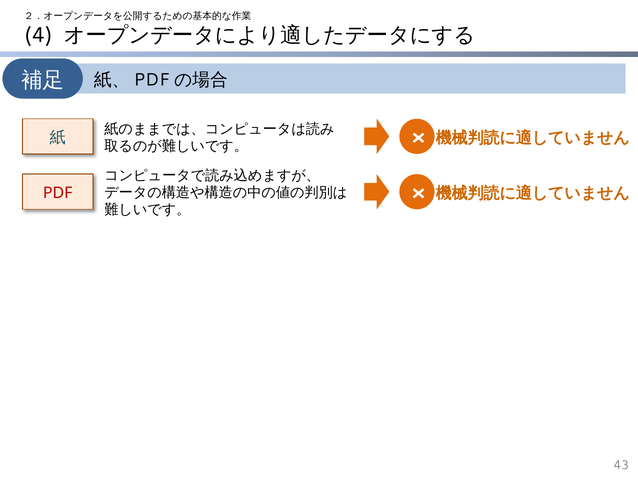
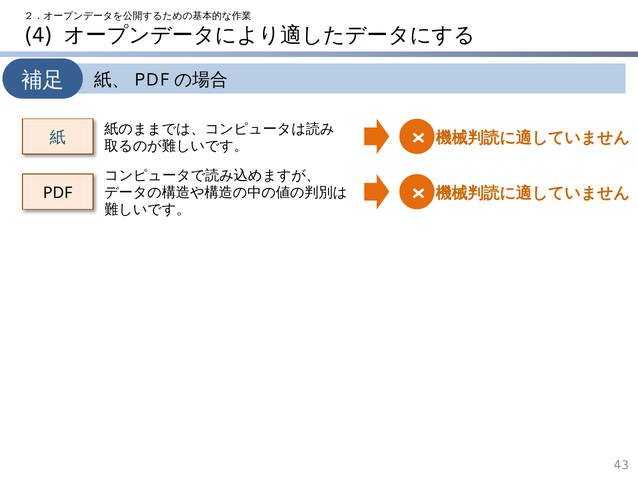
PDF colour: red -> black
